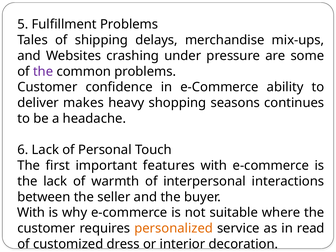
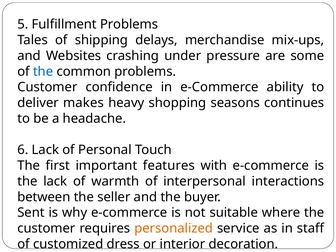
the at (43, 71) colour: purple -> blue
With at (31, 213): With -> Sent
read: read -> staff
